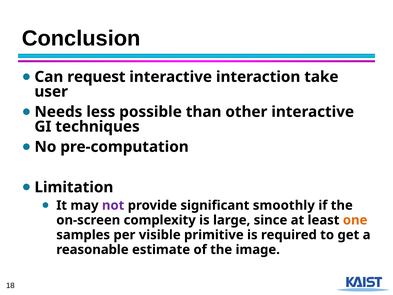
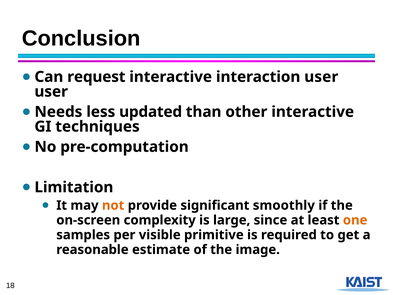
interaction take: take -> user
possible: possible -> updated
not colour: purple -> orange
